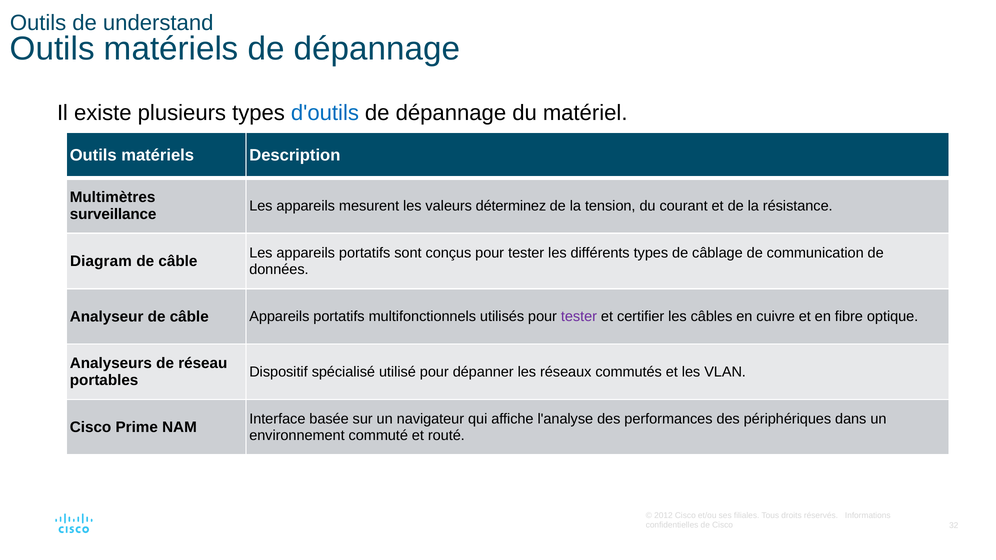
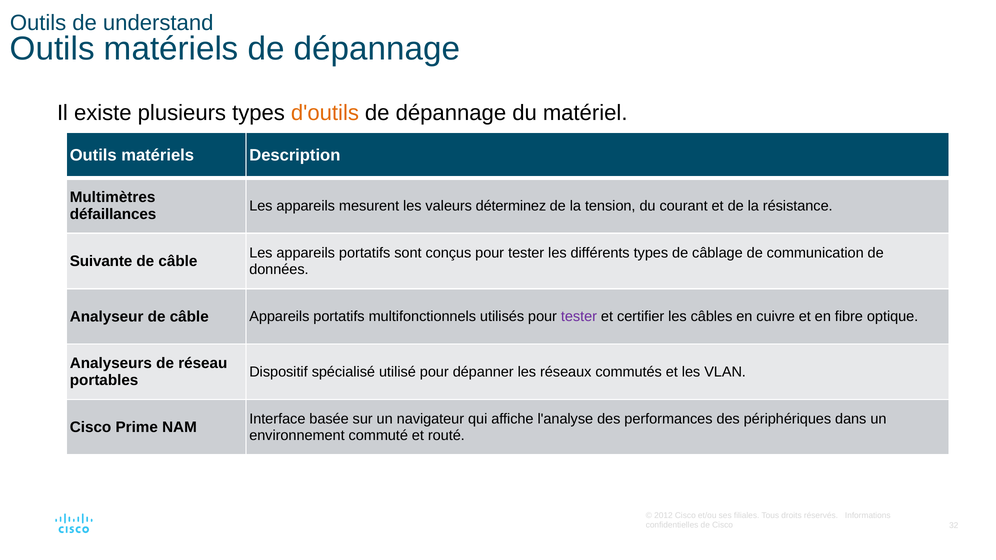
d'outils colour: blue -> orange
surveillance: surveillance -> défaillances
Diagram: Diagram -> Suivante
